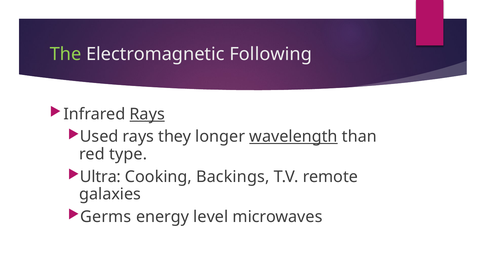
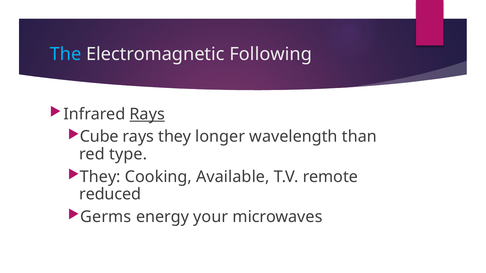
The colour: light green -> light blue
Used: Used -> Cube
wavelength underline: present -> none
Ultra at (100, 177): Ultra -> They
Backings: Backings -> Available
galaxies: galaxies -> reduced
level: level -> your
